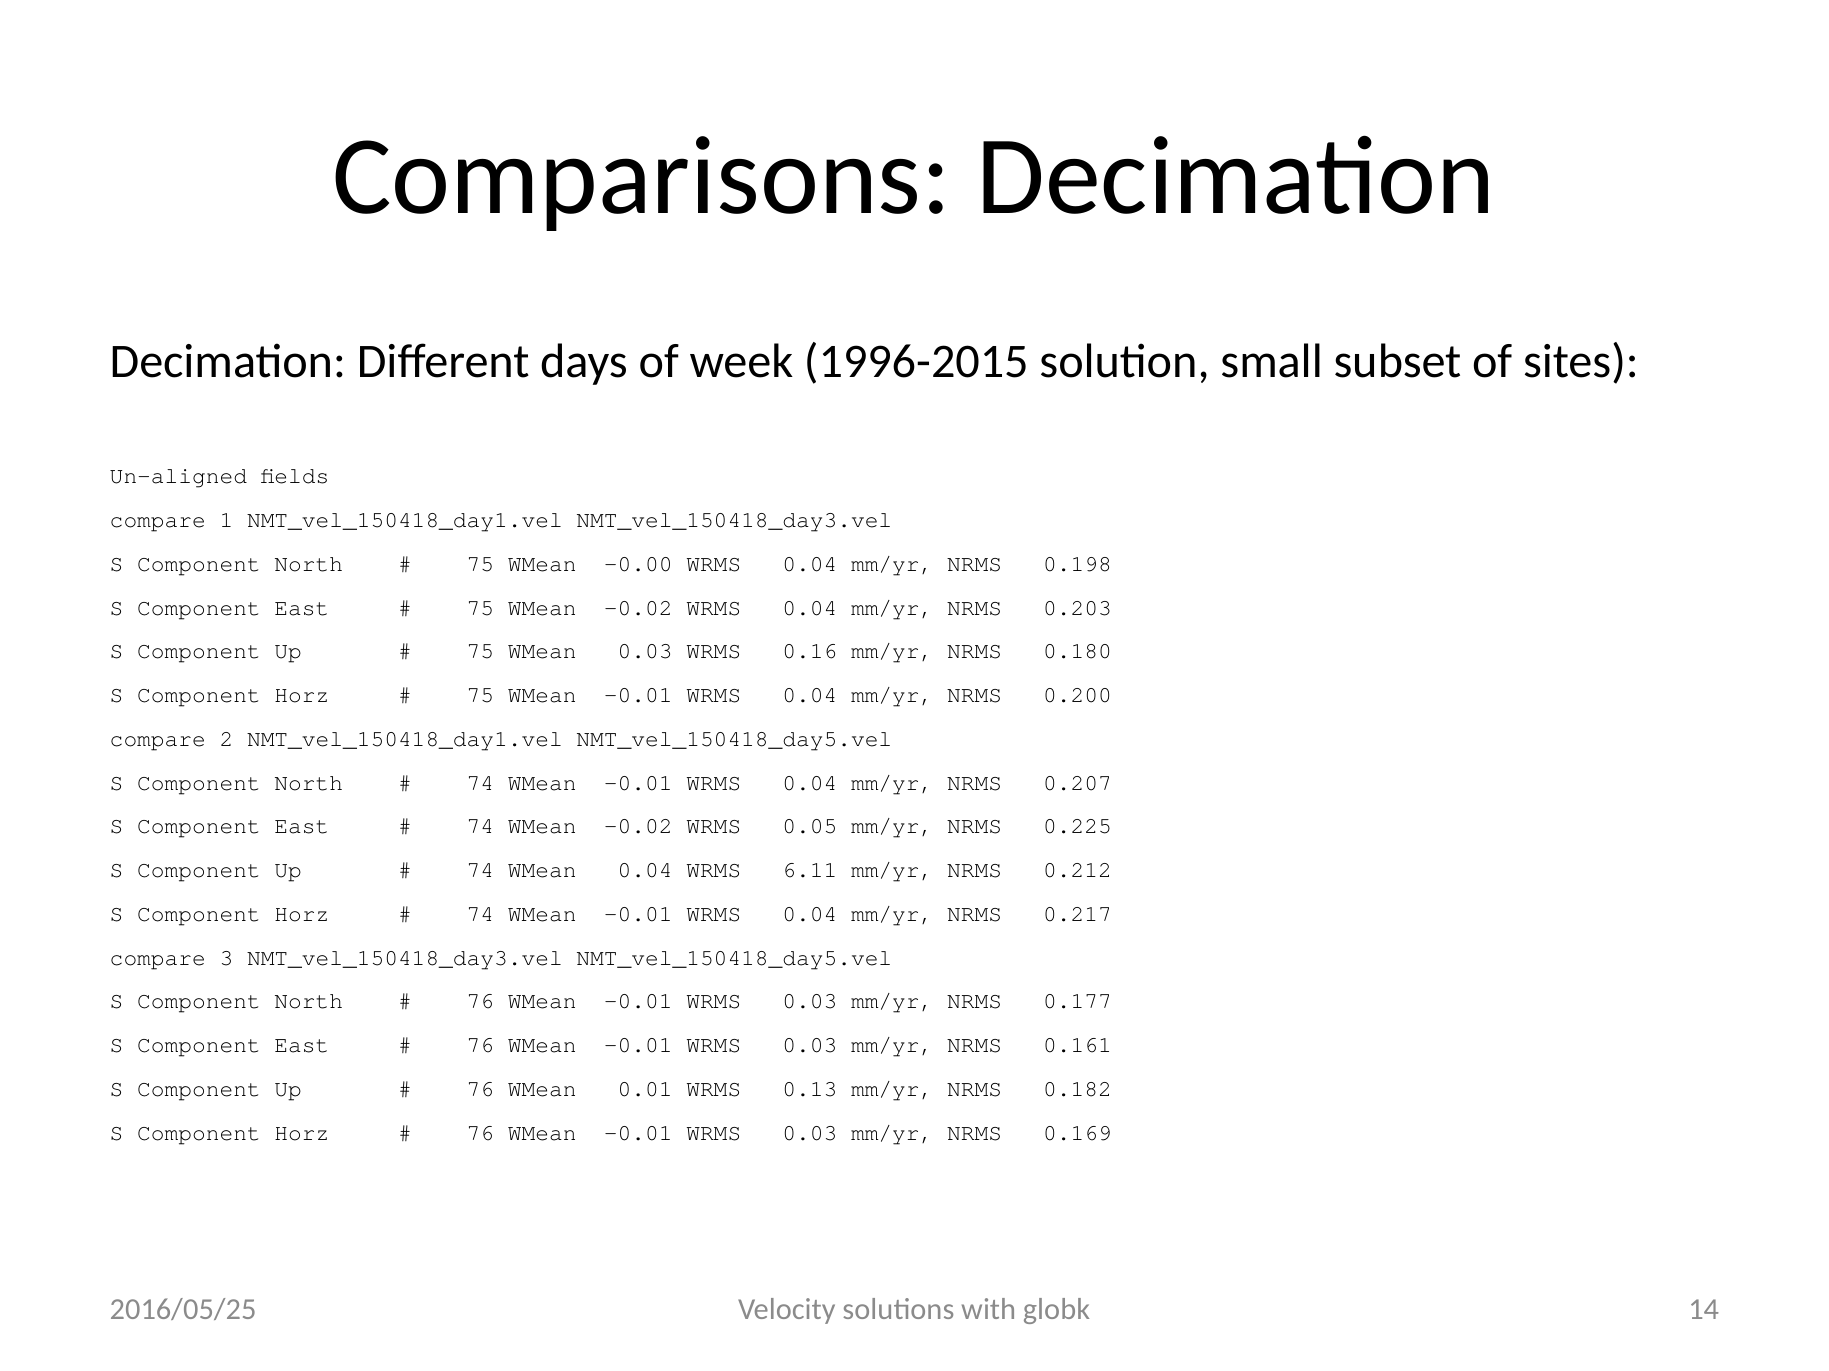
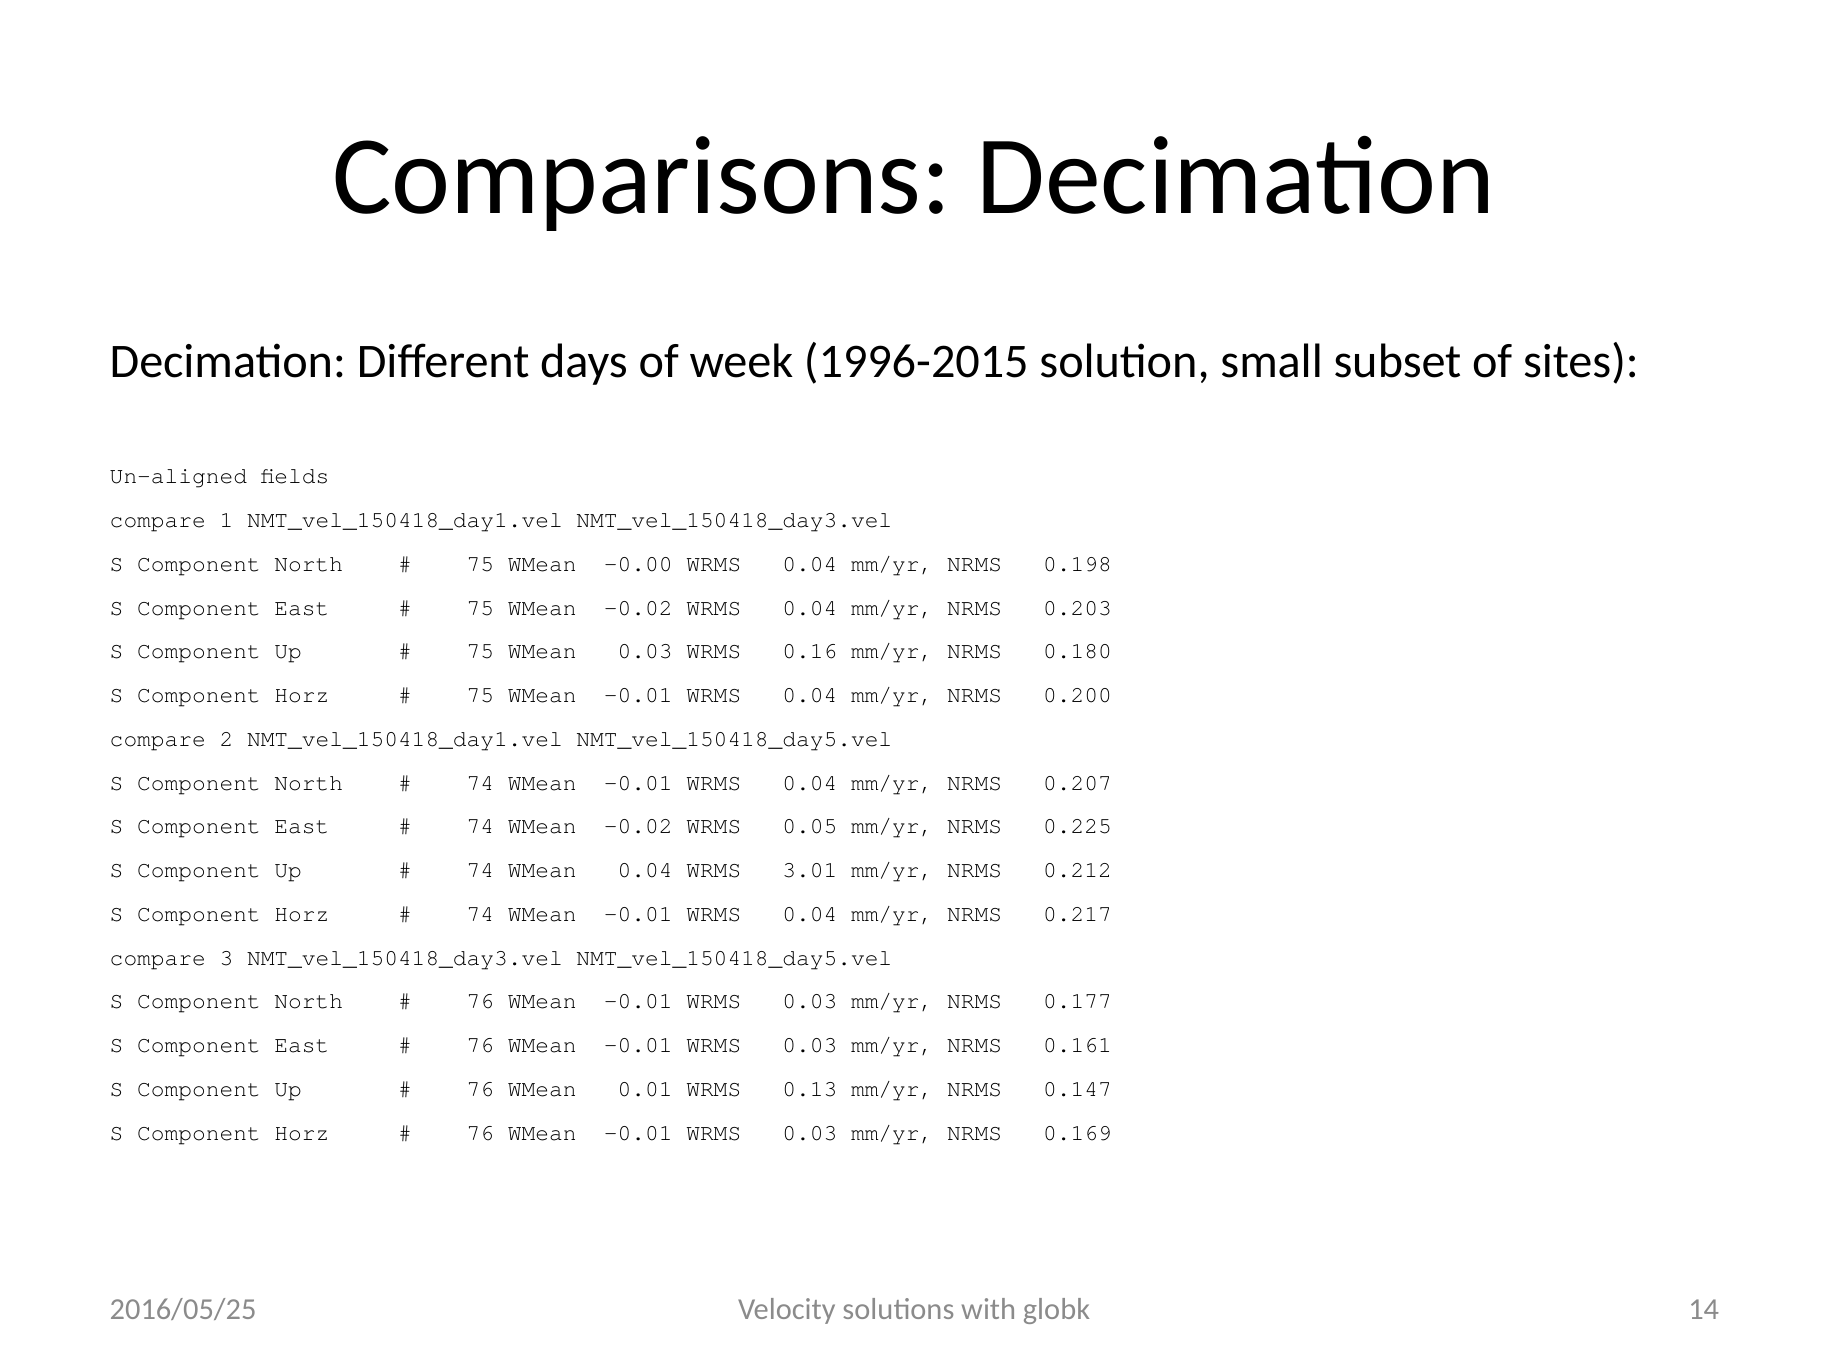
6.11: 6.11 -> 3.01
0.182: 0.182 -> 0.147
